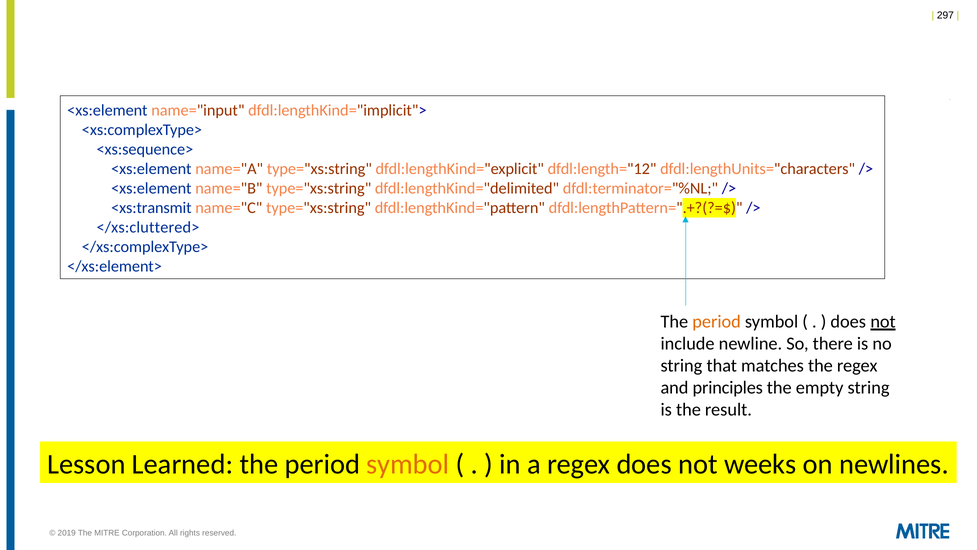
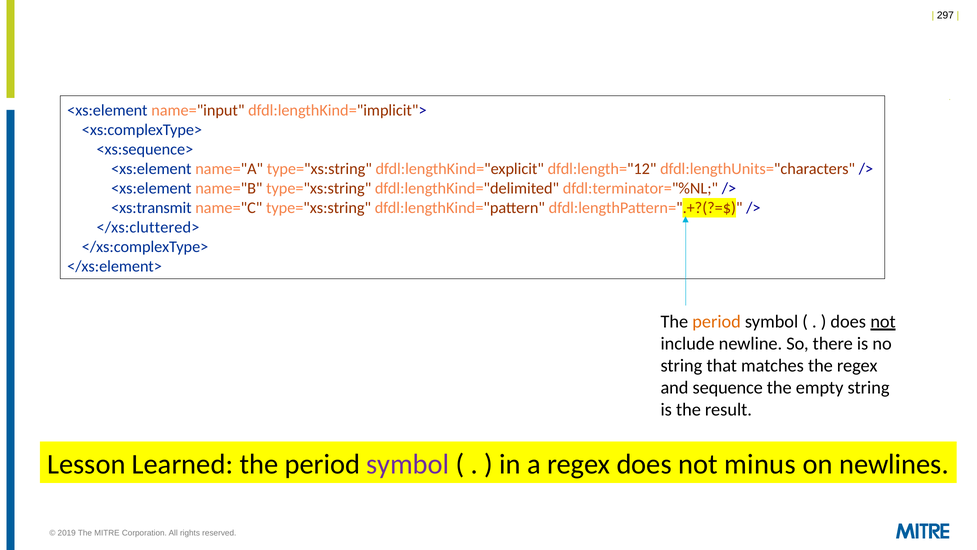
principles: principles -> sequence
symbol at (408, 464) colour: orange -> purple
weeks: weeks -> minus
